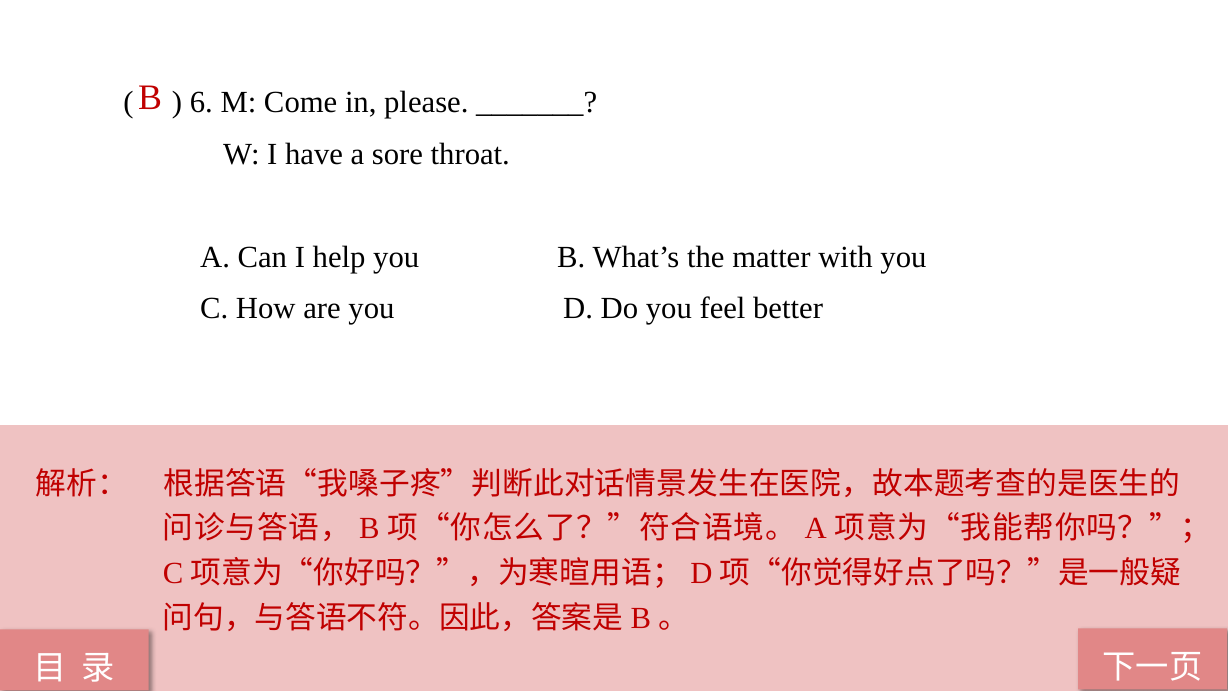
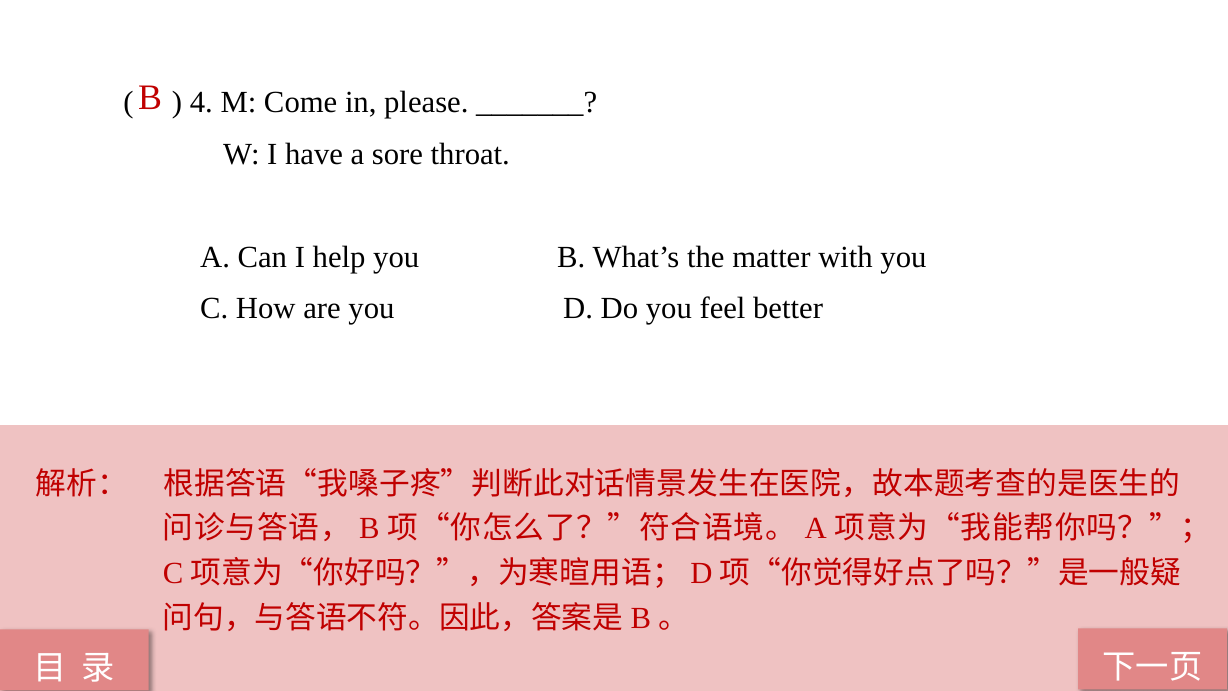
6: 6 -> 4
